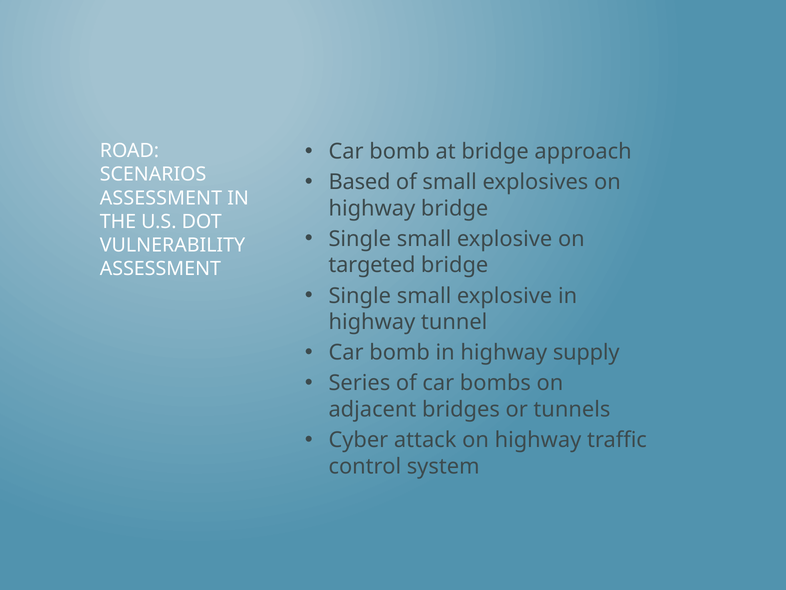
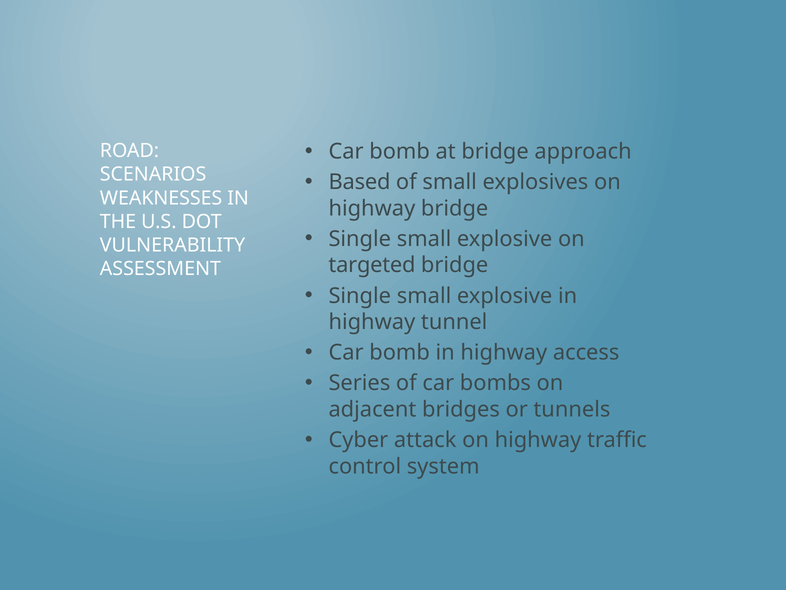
ASSESSMENT at (161, 198): ASSESSMENT -> WEAKNESSES
supply: supply -> access
